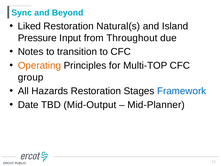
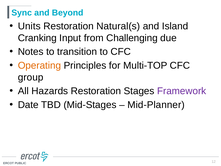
Liked: Liked -> Units
Pressure: Pressure -> Cranking
Throughout: Throughout -> Challenging
Framework colour: blue -> purple
Mid-Output: Mid-Output -> Mid-Stages
